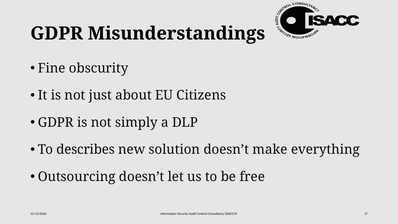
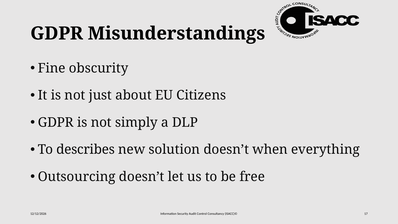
make: make -> when
